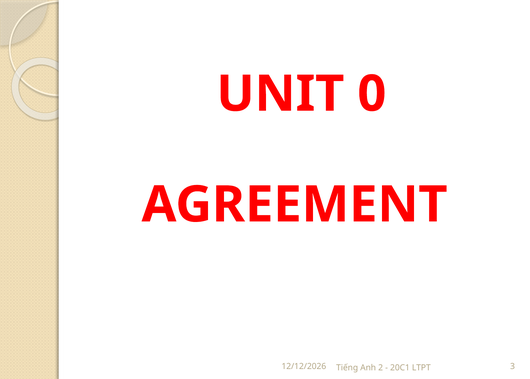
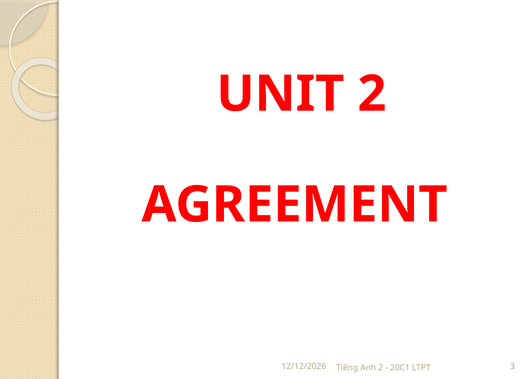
UNIT 0: 0 -> 2
